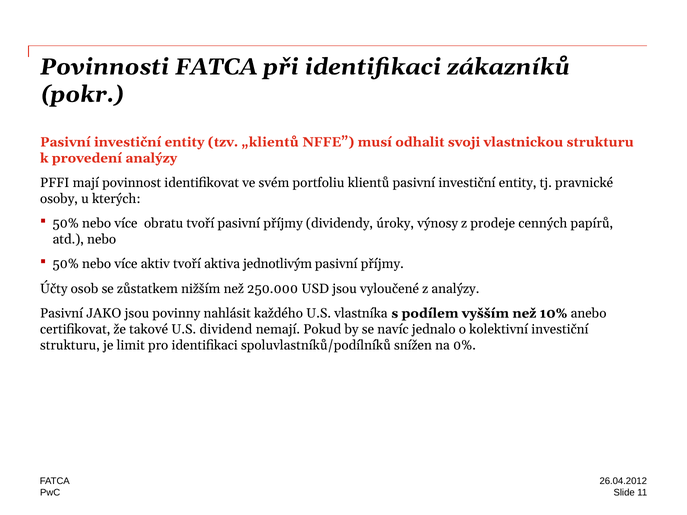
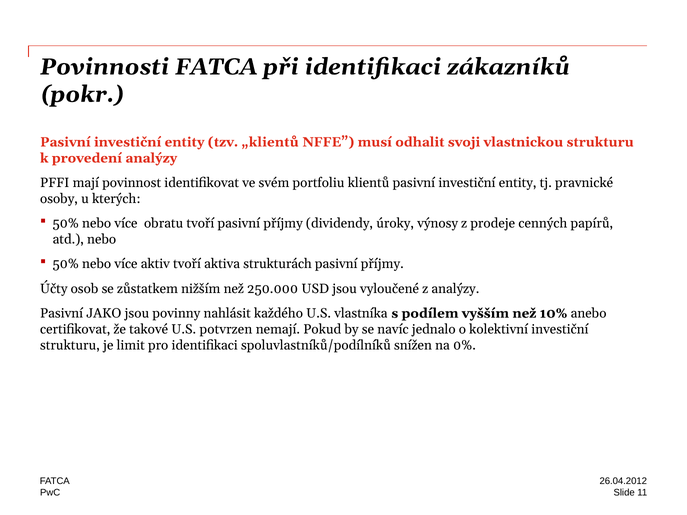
jednotlivým: jednotlivým -> strukturách
dividend: dividend -> potvrzen
